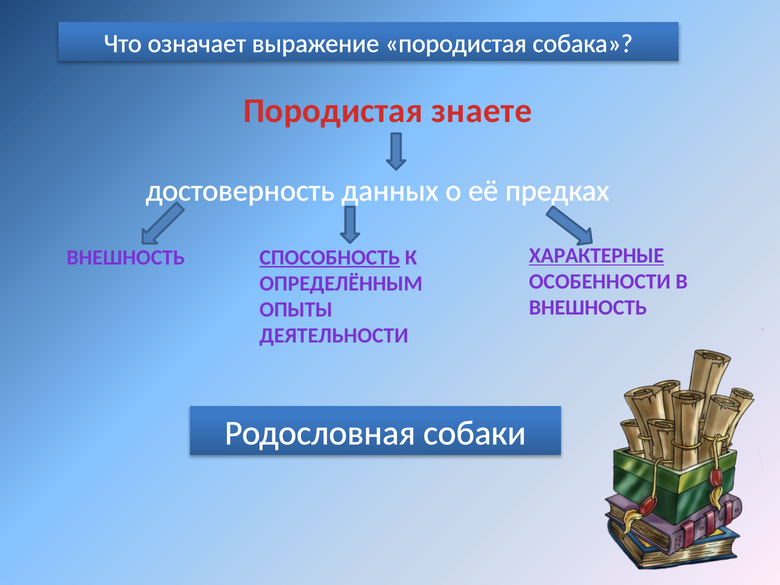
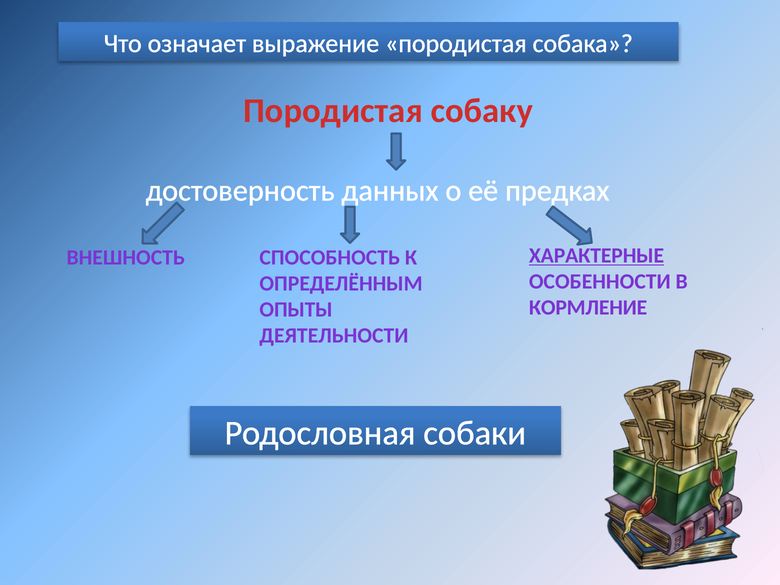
знаете: знаете -> собаку
СПОСОБНОСТЬ underline: present -> none
ВНЕШНОСТЬ at (588, 308): ВНЕШНОСТЬ -> КОРМЛЕНИЕ
